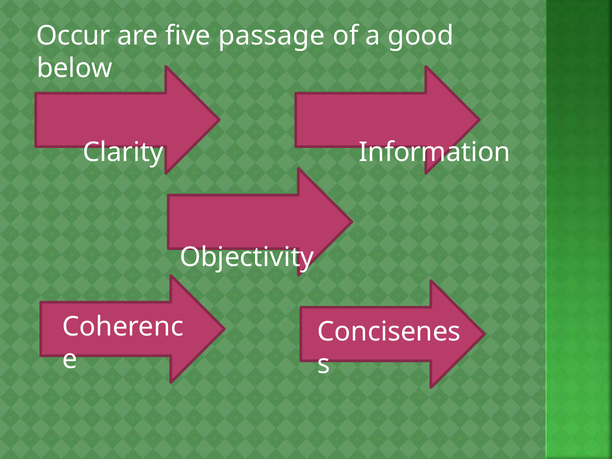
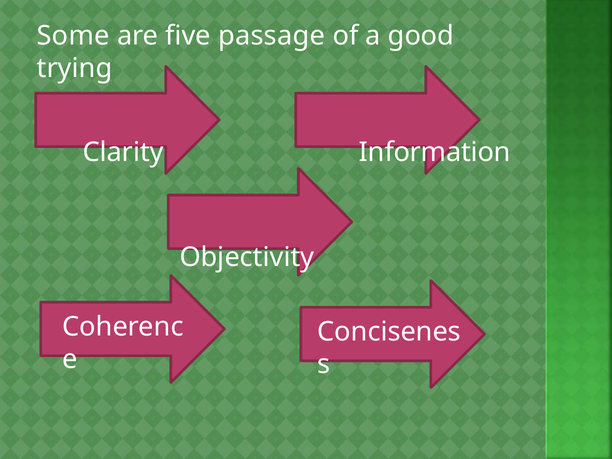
Occur: Occur -> Some
below: below -> trying
